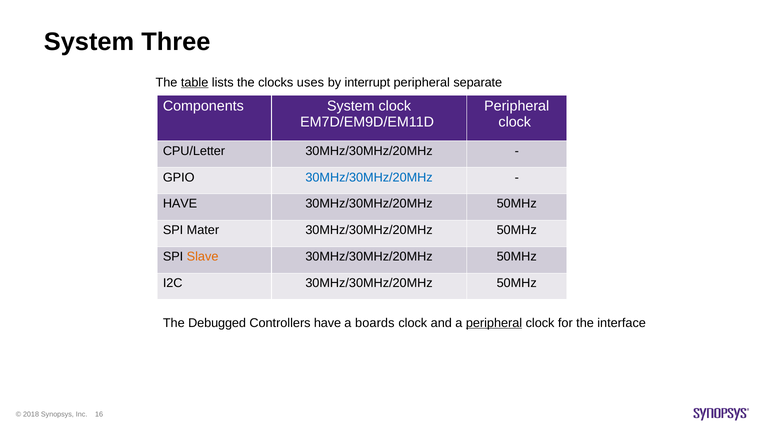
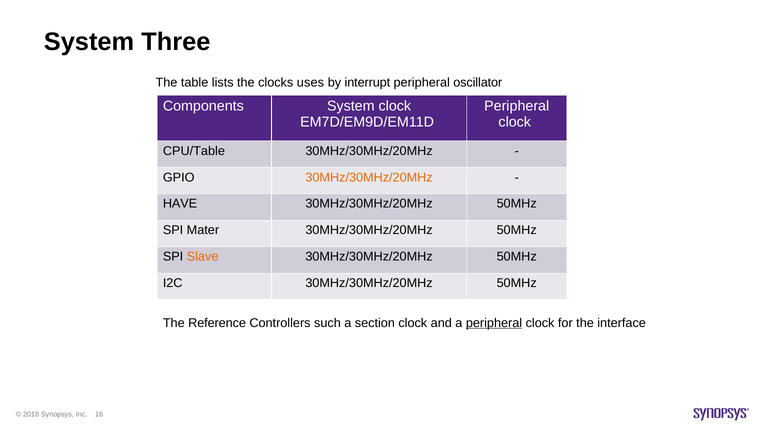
table underline: present -> none
separate: separate -> oscillator
CPU/Letter: CPU/Letter -> CPU/Table
30MHz/30MHz/20MHz at (369, 178) colour: blue -> orange
Debugged: Debugged -> Reference
Controllers have: have -> such
boards: boards -> section
